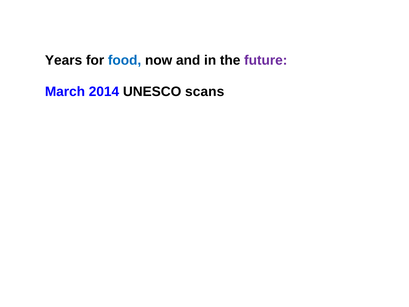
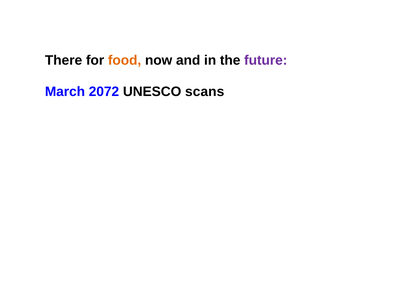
Years: Years -> There
food colour: blue -> orange
2014: 2014 -> 2072
